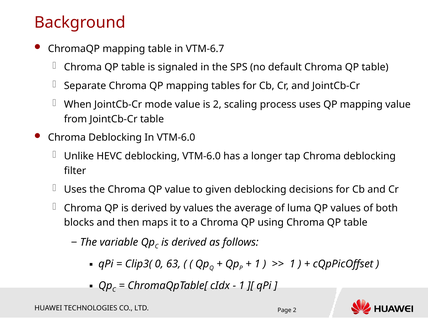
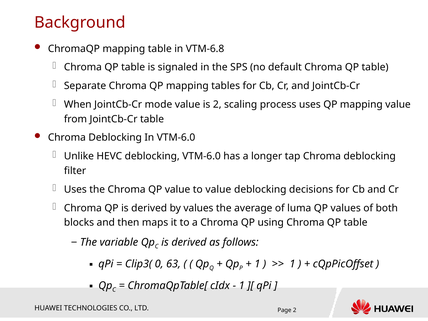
VTM-6.7: VTM-6.7 -> VTM-6.8
to given: given -> value
